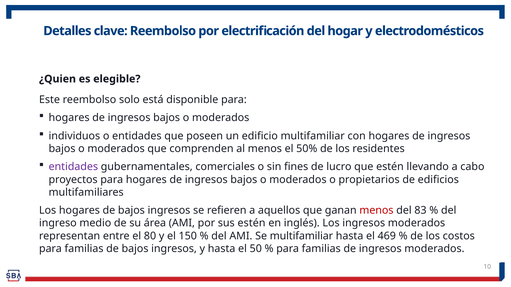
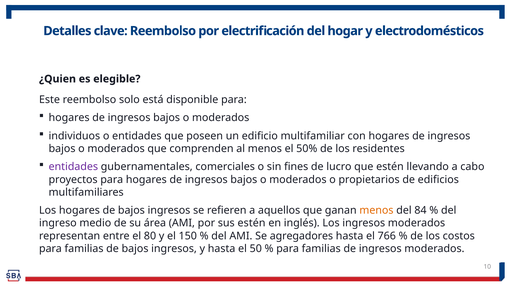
menos at (376, 211) colour: red -> orange
83: 83 -> 84
Se multifamiliar: multifamiliar -> agregadores
469: 469 -> 766
